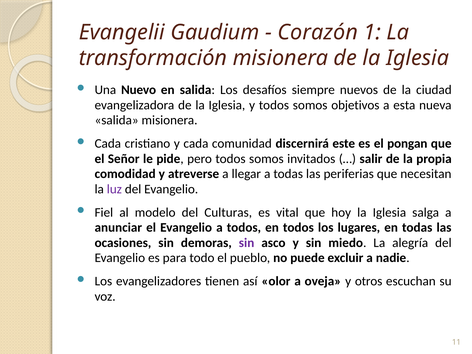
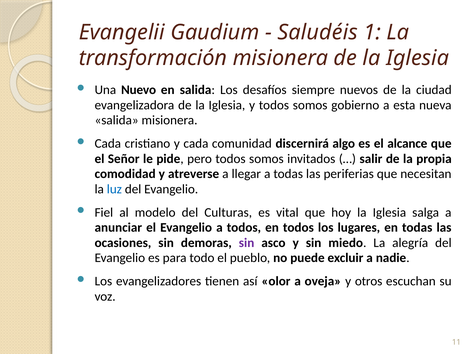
Corazón: Corazón -> Saludéis
objetivos: objetivos -> gobierno
este: este -> algo
pongan: pongan -> alcance
luz colour: purple -> blue
